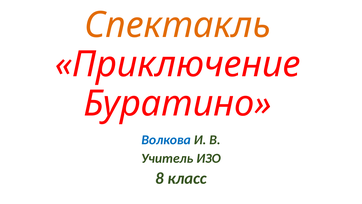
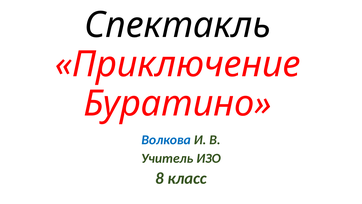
Спектакль colour: orange -> black
